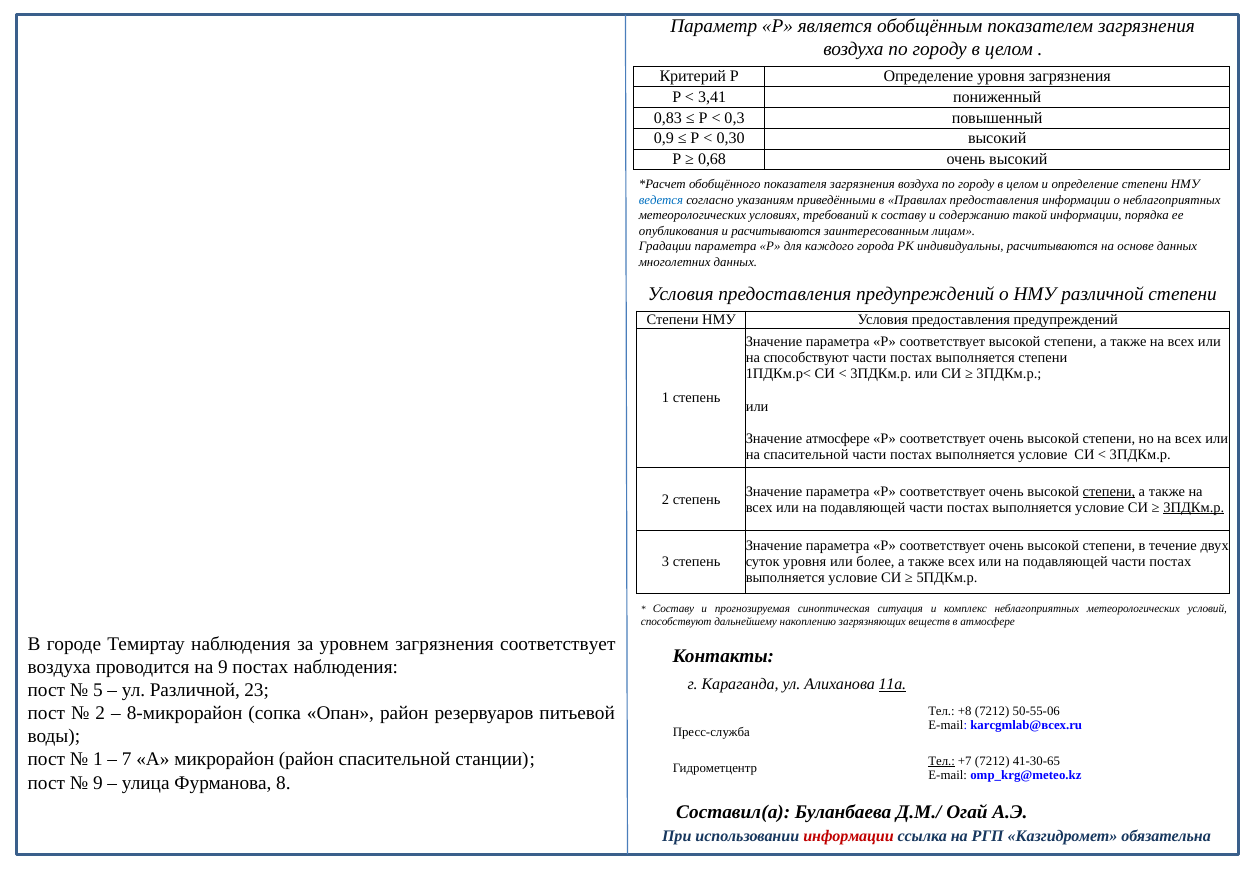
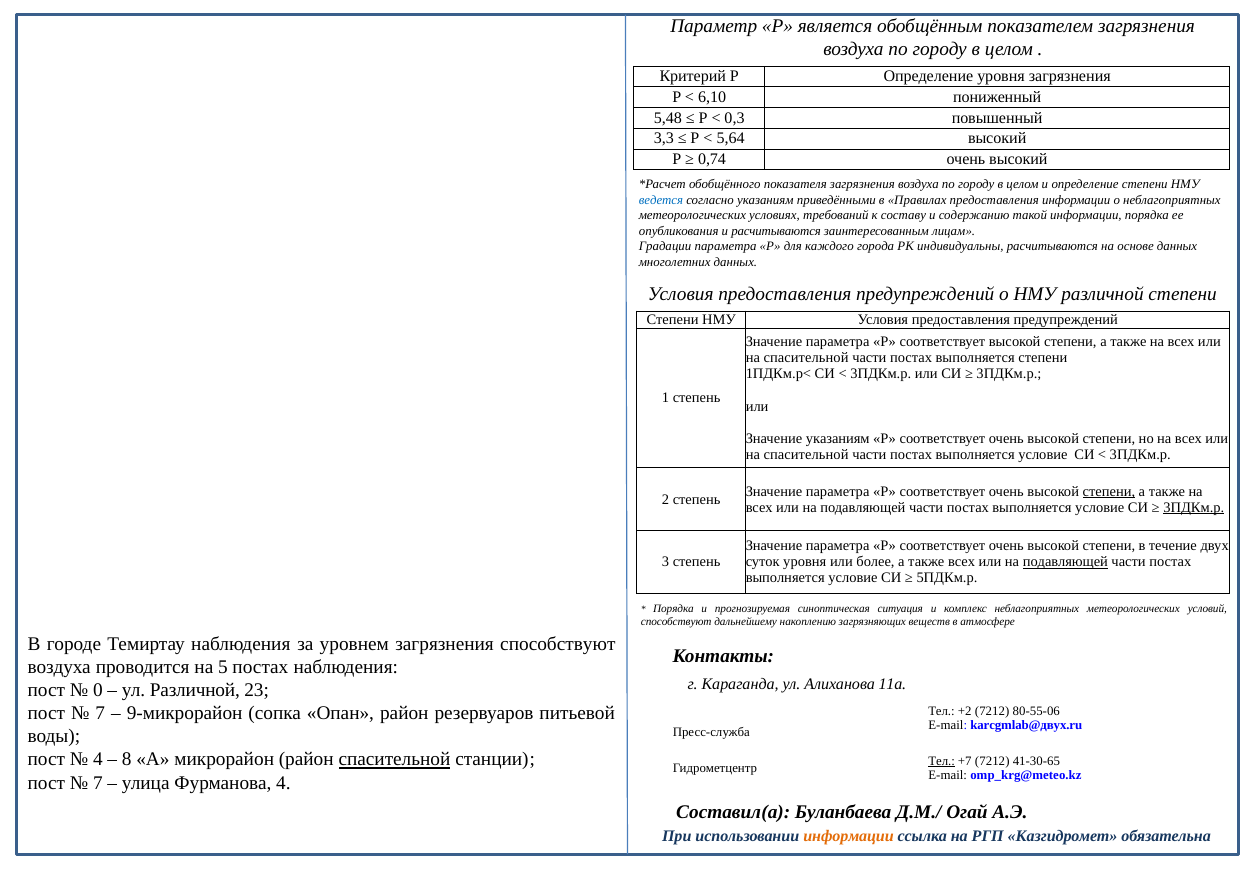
3,41: 3,41 -> 6,10
0,83: 0,83 -> 5,48
0,9: 0,9 -> 3,3
0,30: 0,30 -> 5,64
0,68: 0,68 -> 0,74
способствуют at (806, 358): способствуют -> спасительной
Значение атмосфере: атмосфере -> указаниям
подавляющей at (1065, 562) underline: none -> present
Составу at (673, 609): Составу -> Порядка
загрязнения соответствует: соответствует -> способствуют
на 9: 9 -> 5
11а underline: present -> none
5: 5 -> 0
2 at (100, 713): 2 -> 7
8-микрорайон: 8-микрорайон -> 9-микрорайон
+8: +8 -> +2
50-55-06: 50-55-06 -> 80-55-06
karcgmlab@всех.ru: karcgmlab@всех.ru -> karcgmlab@двух.ru
1 at (98, 759): 1 -> 4
7: 7 -> 8
спасительной at (394, 759) underline: none -> present
9 at (98, 783): 9 -> 7
Фурманова 8: 8 -> 4
информации at (849, 836) colour: red -> orange
